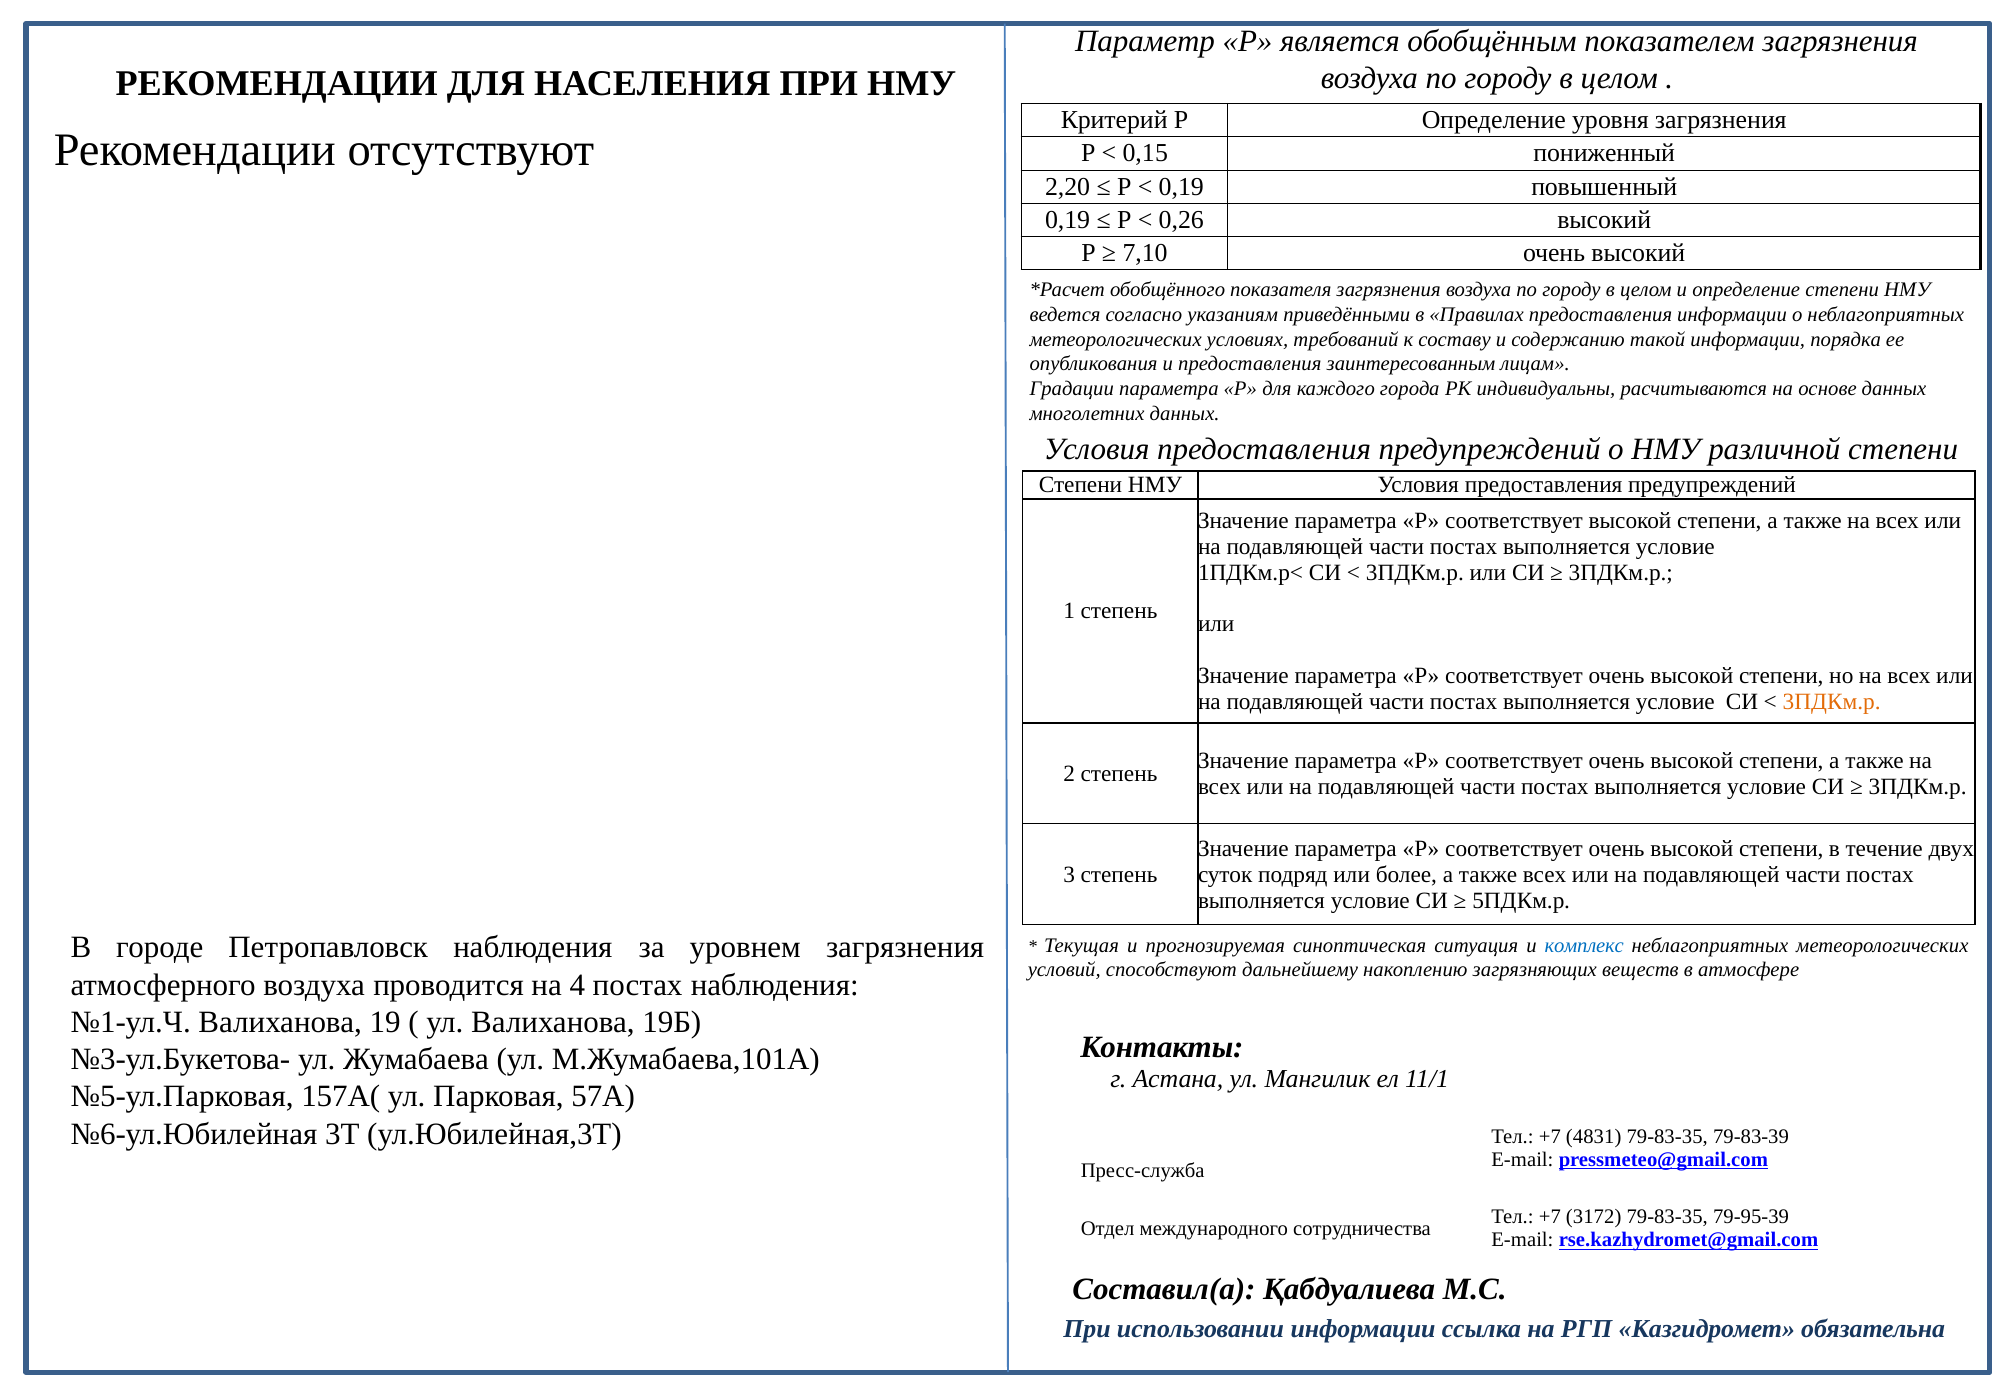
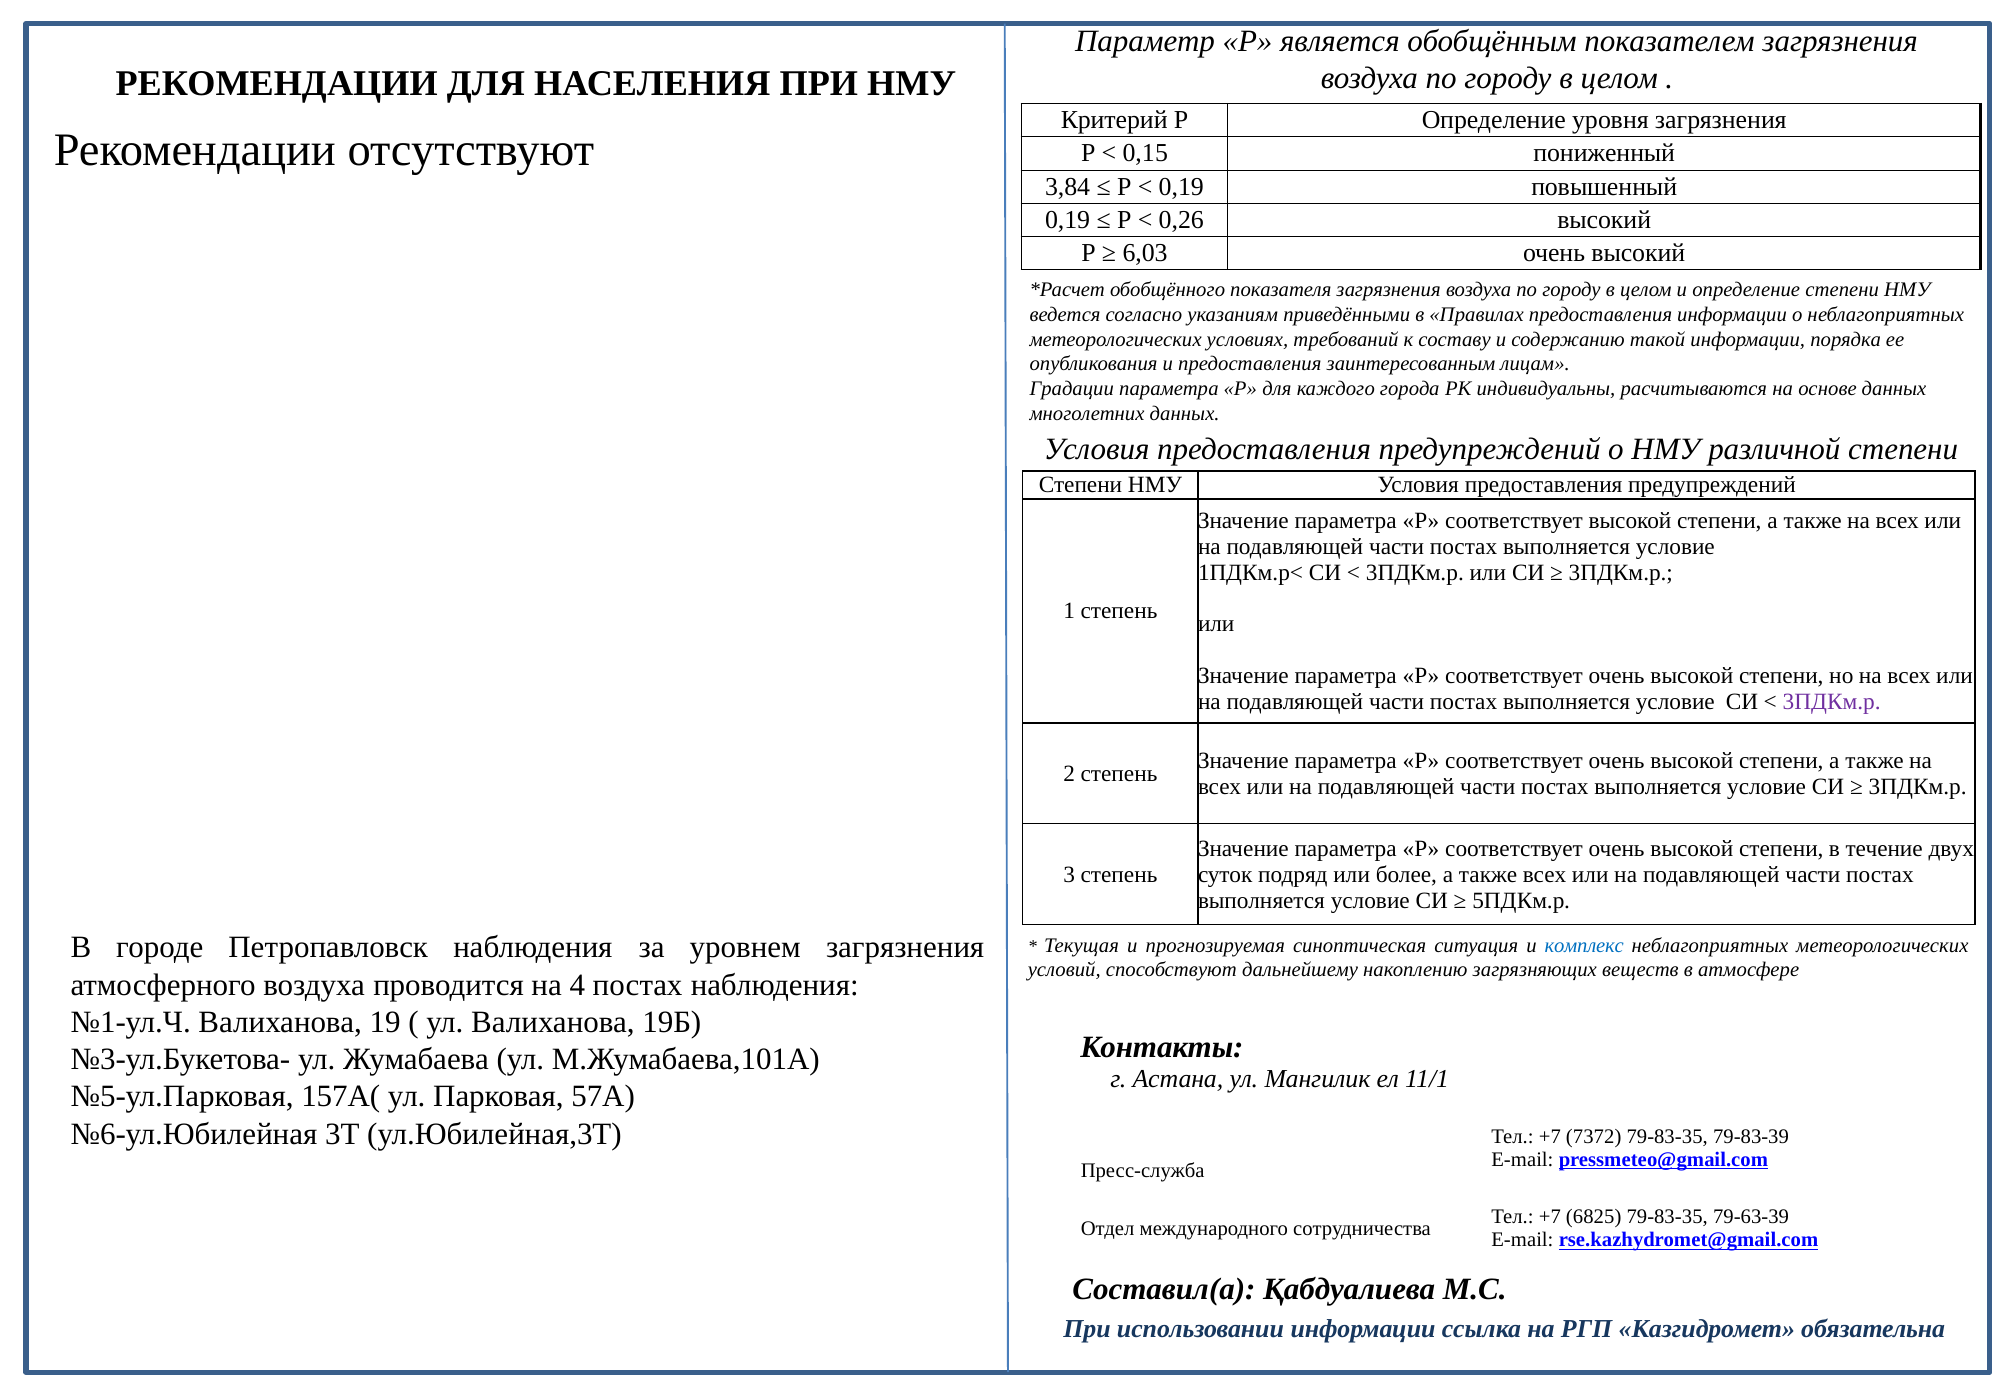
2,20: 2,20 -> 3,84
7,10: 7,10 -> 6,03
3ПДКм.р at (1832, 701) colour: orange -> purple
4831: 4831 -> 7372
3172: 3172 -> 6825
79-95-39: 79-95-39 -> 79-63-39
